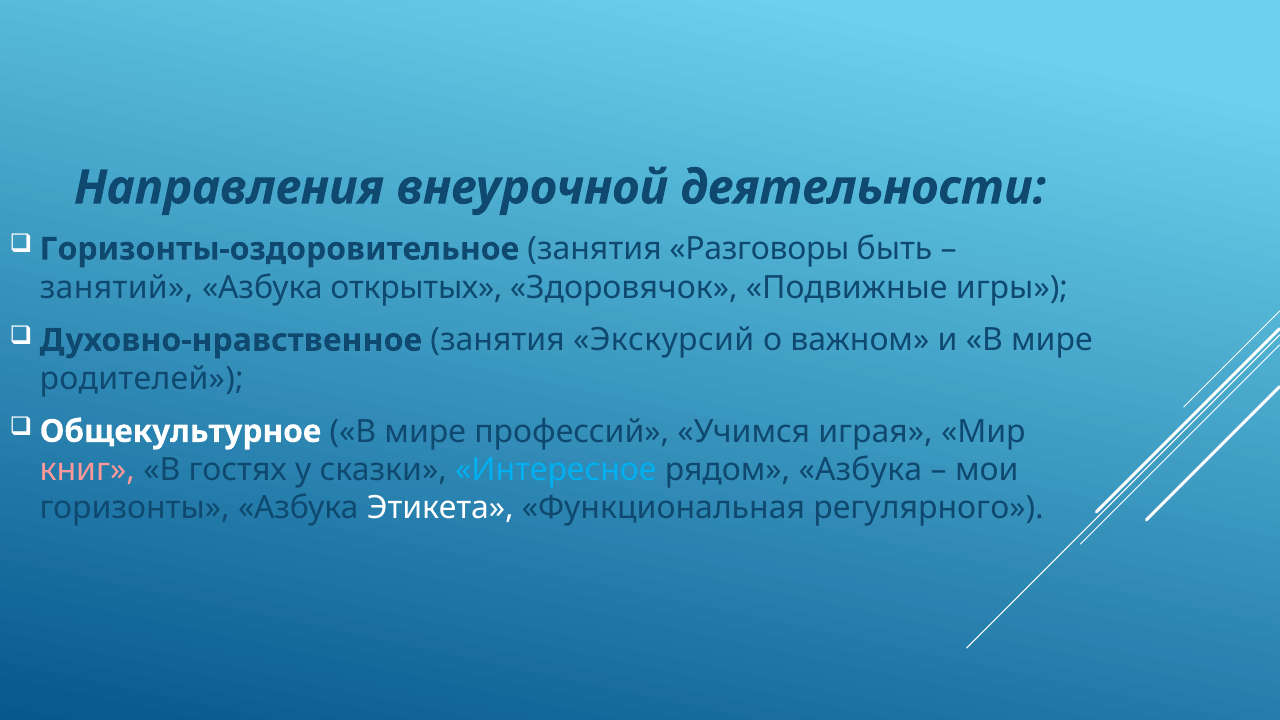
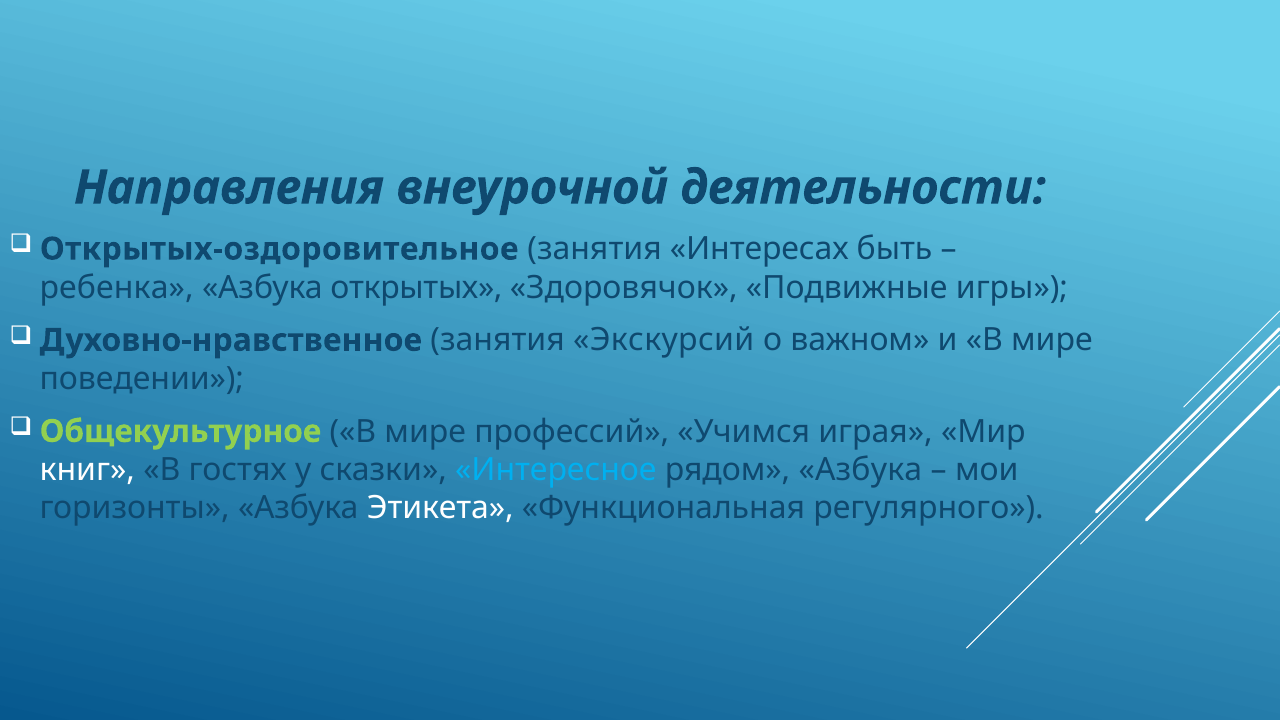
Горизонты‑оздоровительное: Горизонты‑оздоровительное -> Открытых‑оздоровительное
Разговоры: Разговоры -> Интересах
занятий: занятий -> ребенка
родителей: родителей -> поведении
Общекультурное colour: white -> light green
книг colour: pink -> white
